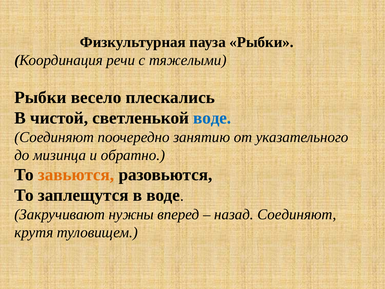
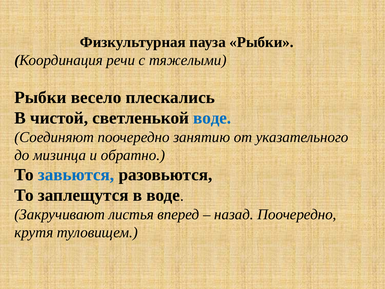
завьются colour: orange -> blue
нужны: нужны -> листья
назад Соединяют: Соединяют -> Поочередно
